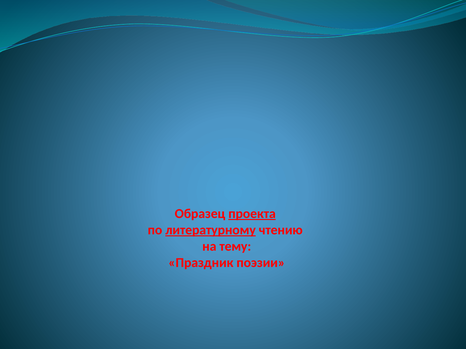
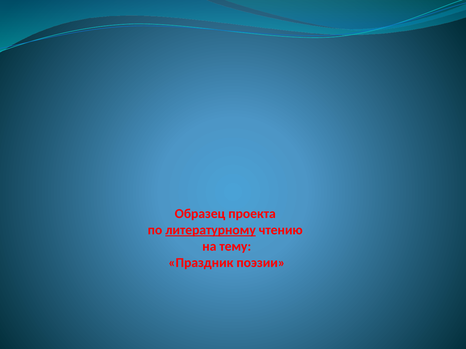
проекта underline: present -> none
